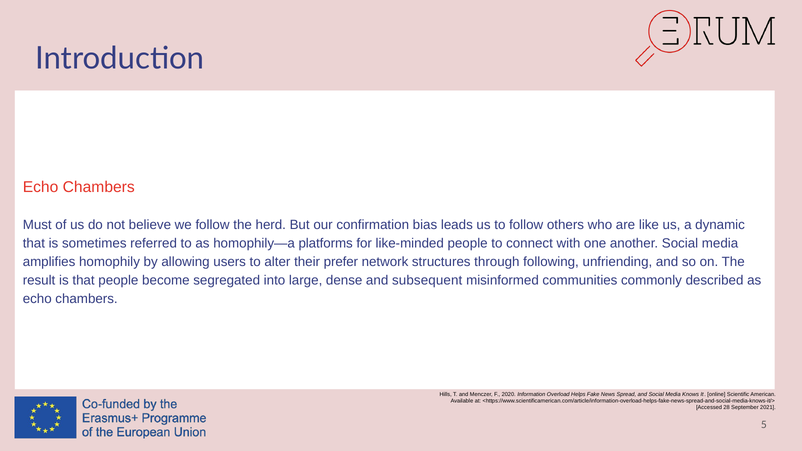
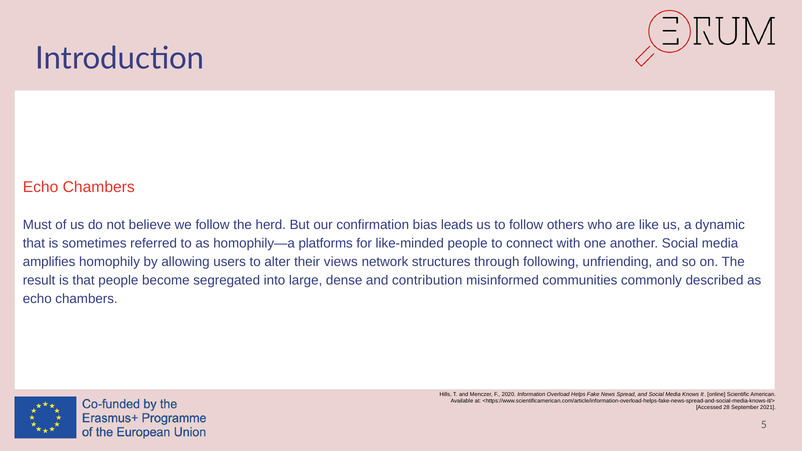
prefer: prefer -> views
subsequent: subsequent -> contribution
